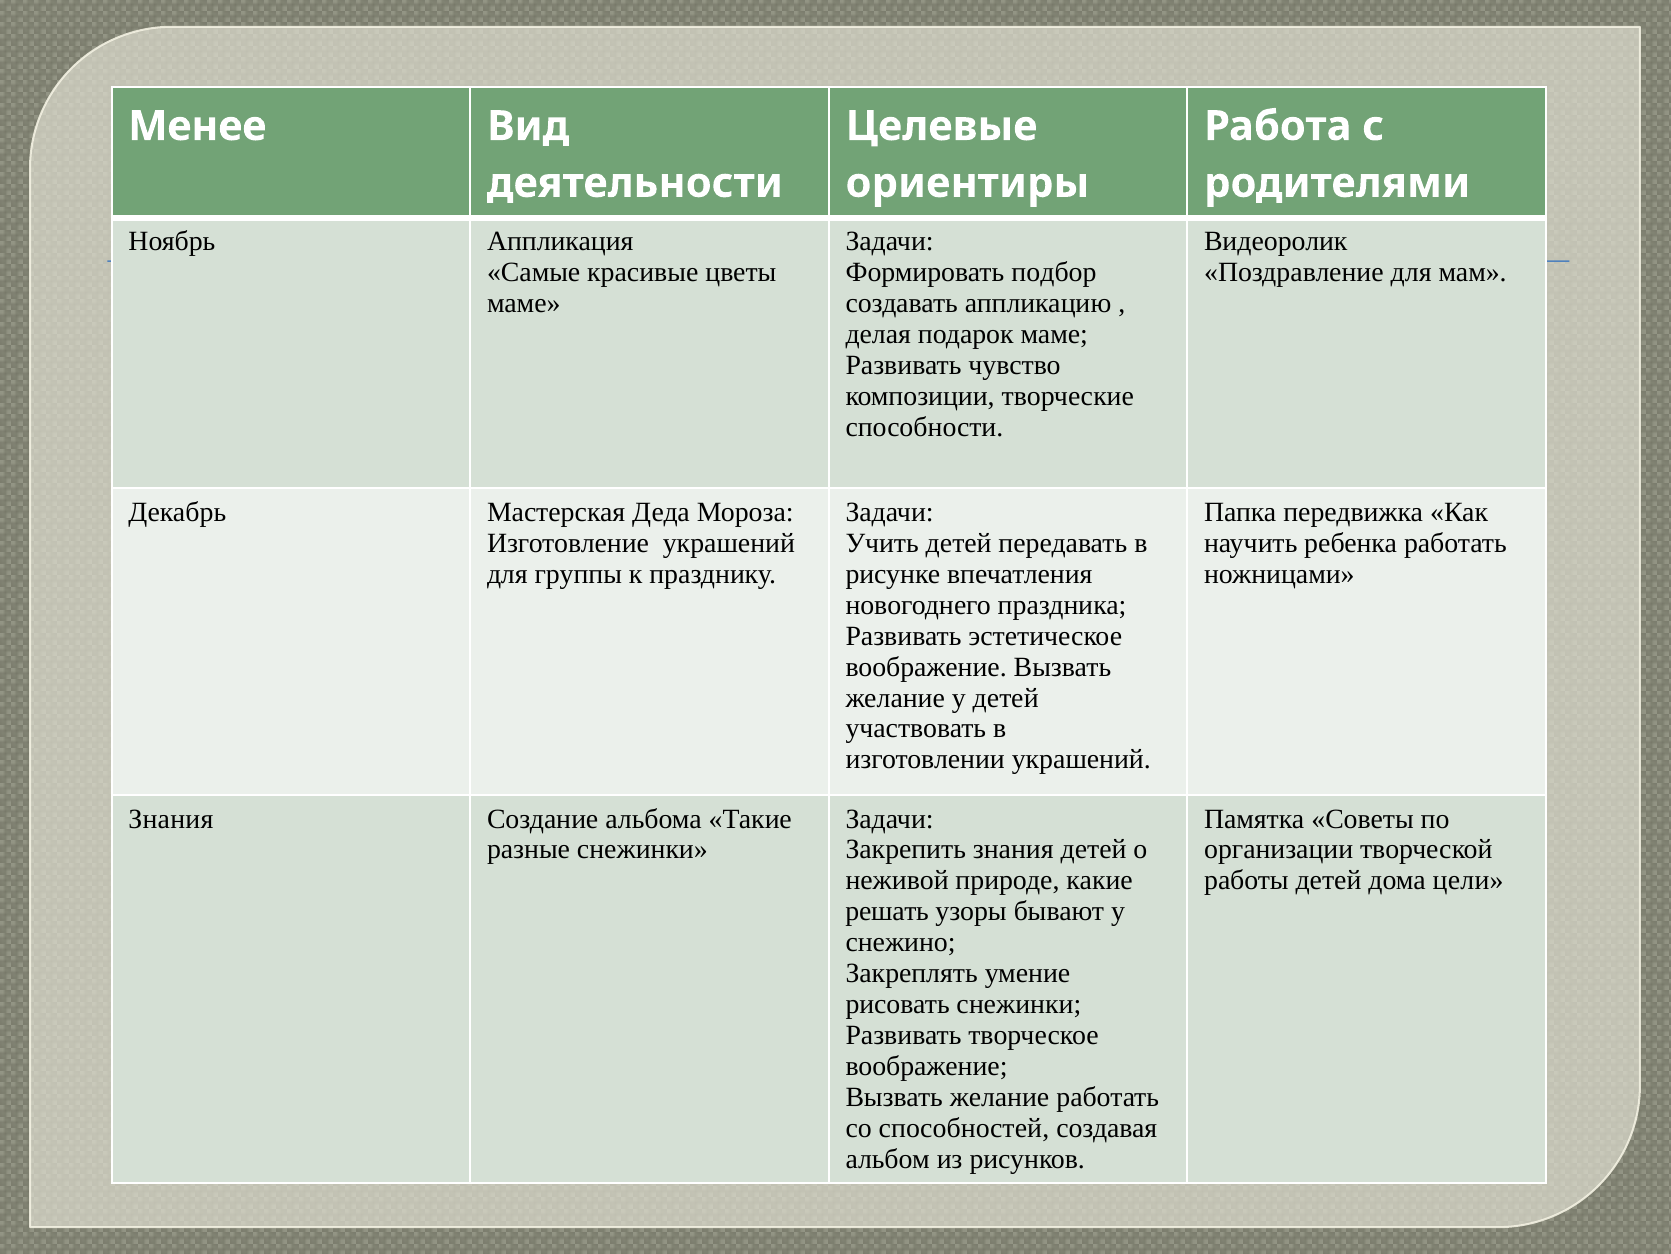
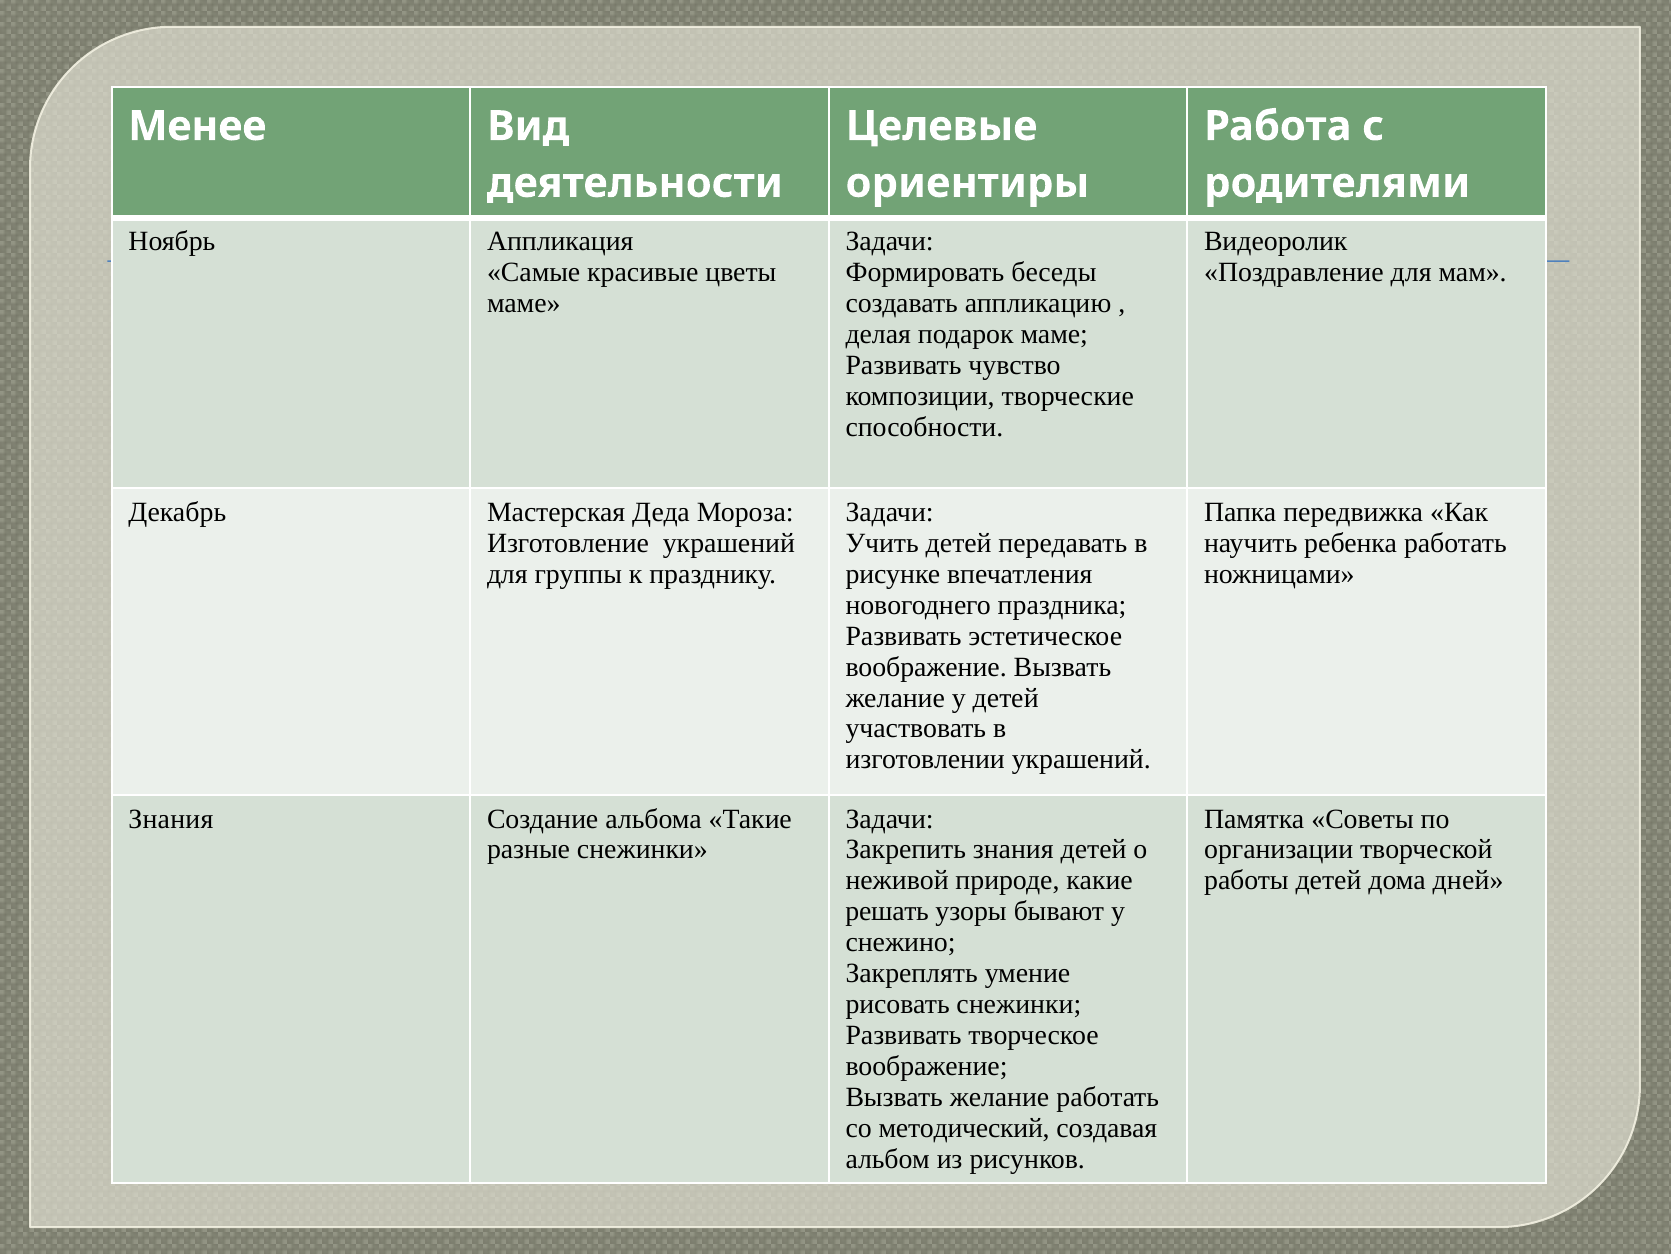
подбор: подбор -> беседы
цели: цели -> дней
способностей: способностей -> методический
